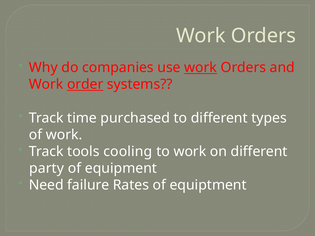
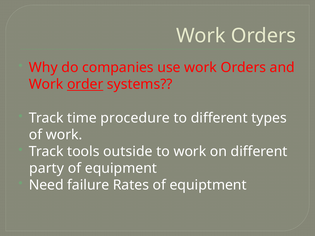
work at (201, 68) underline: present -> none
purchased: purchased -> procedure
cooling: cooling -> outside
